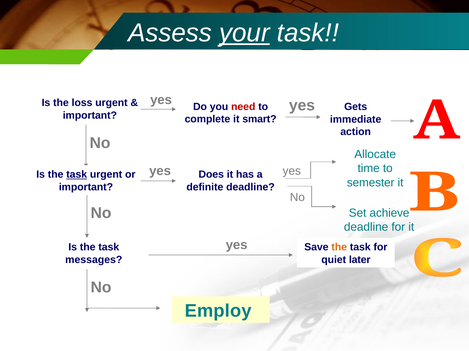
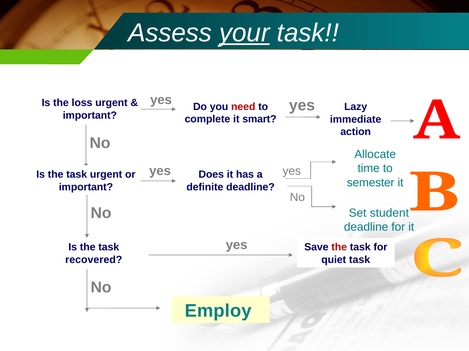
Gets: Gets -> Lazy
task at (77, 175) underline: present -> none
achieve: achieve -> student
the at (339, 248) colour: orange -> red
messages: messages -> recovered
quiet later: later -> task
